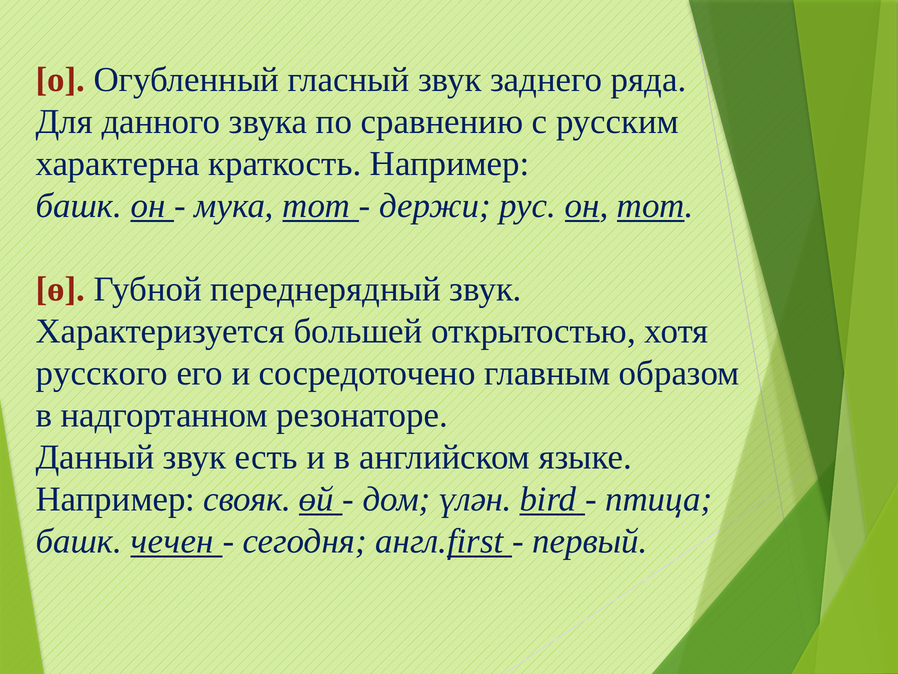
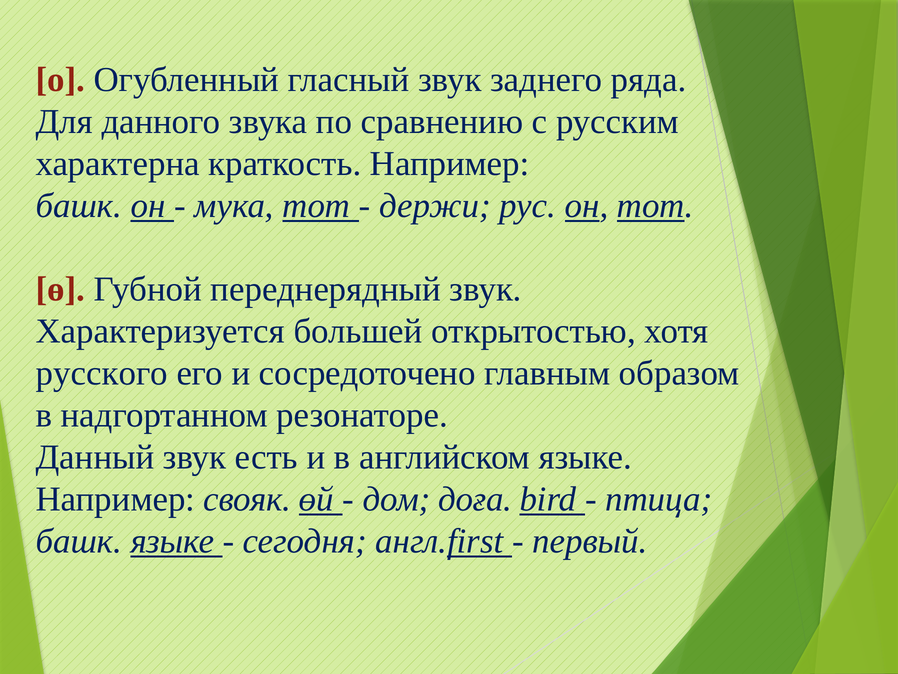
үлән: үлән -> доға
башк чечен: чечен -> языке
